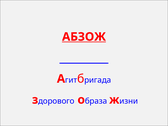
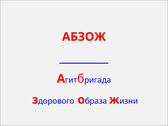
АБЗОЖ underline: present -> none
